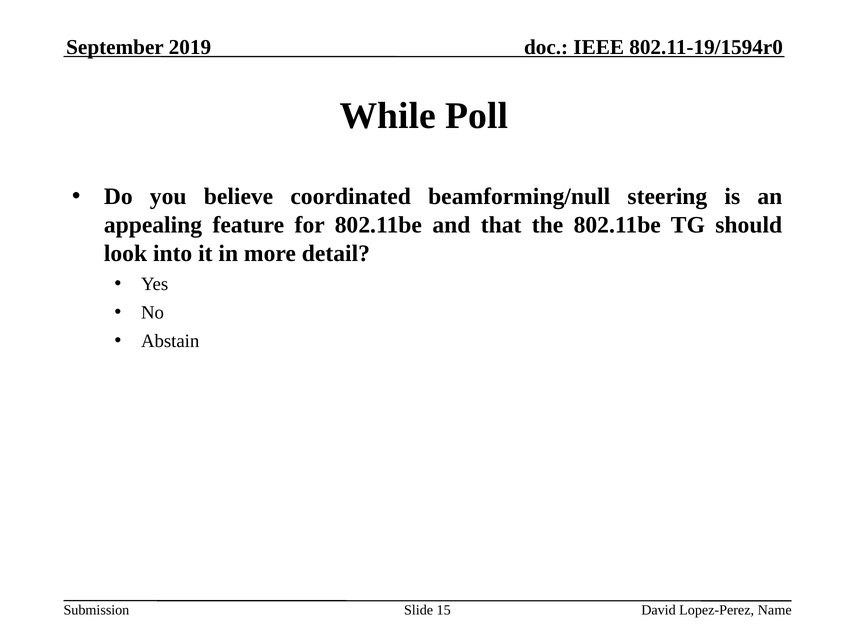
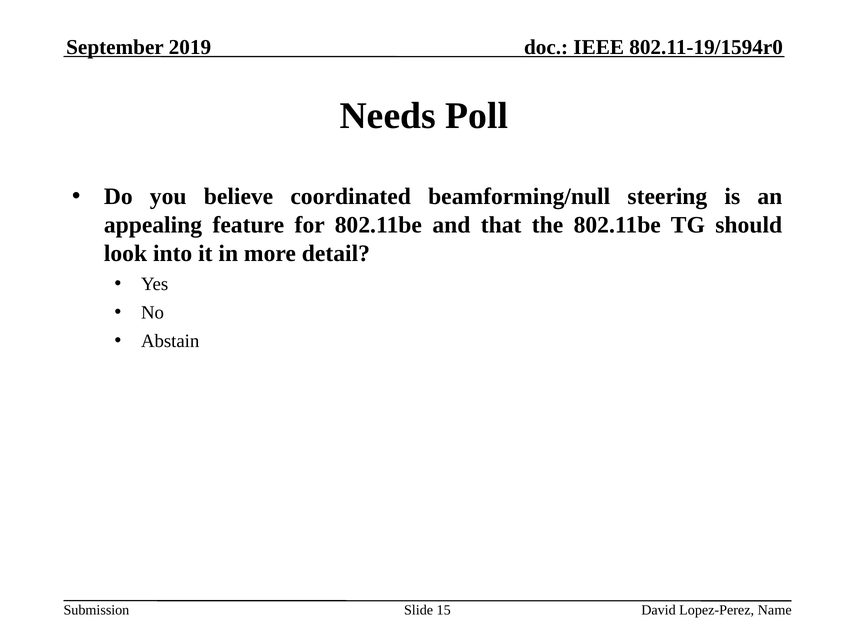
While: While -> Needs
